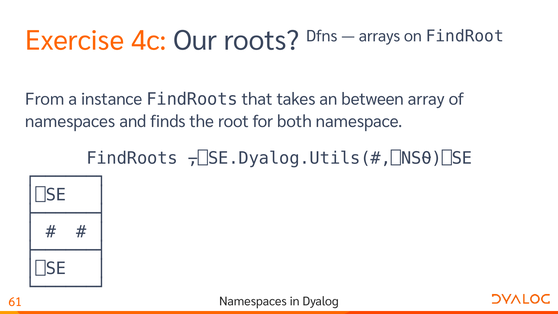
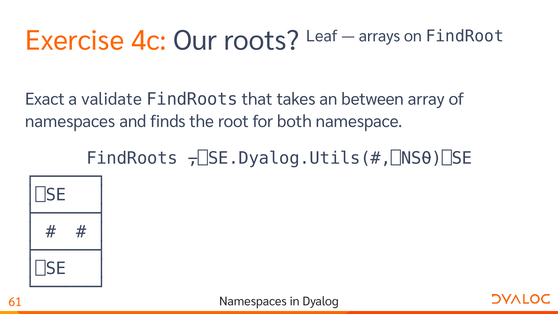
Dfns: Dfns -> Leaf
From: From -> Exact
instance: instance -> validate
